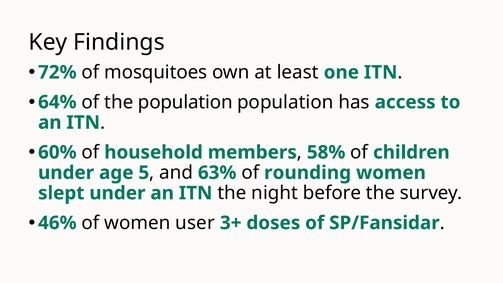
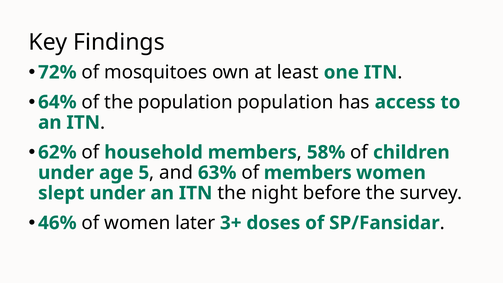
60%: 60% -> 62%
of rounding: rounding -> members
user: user -> later
